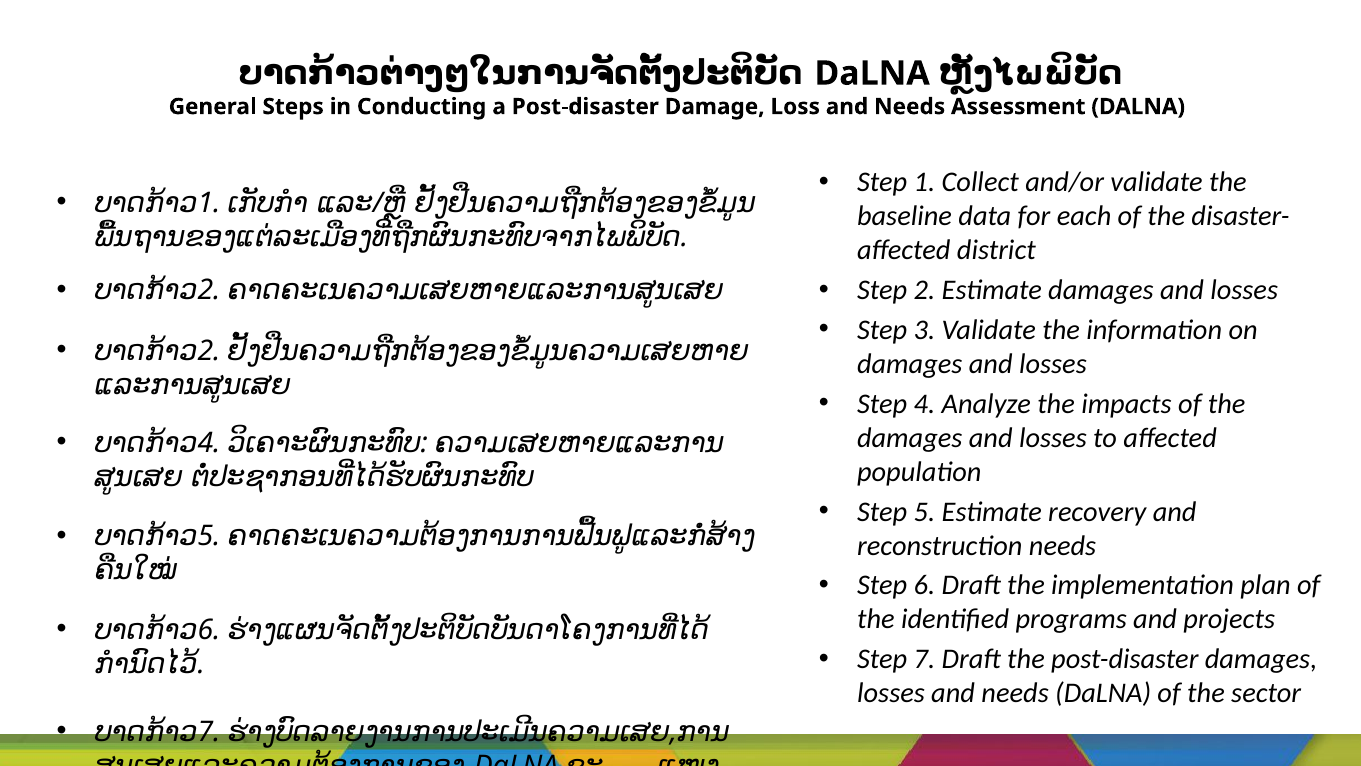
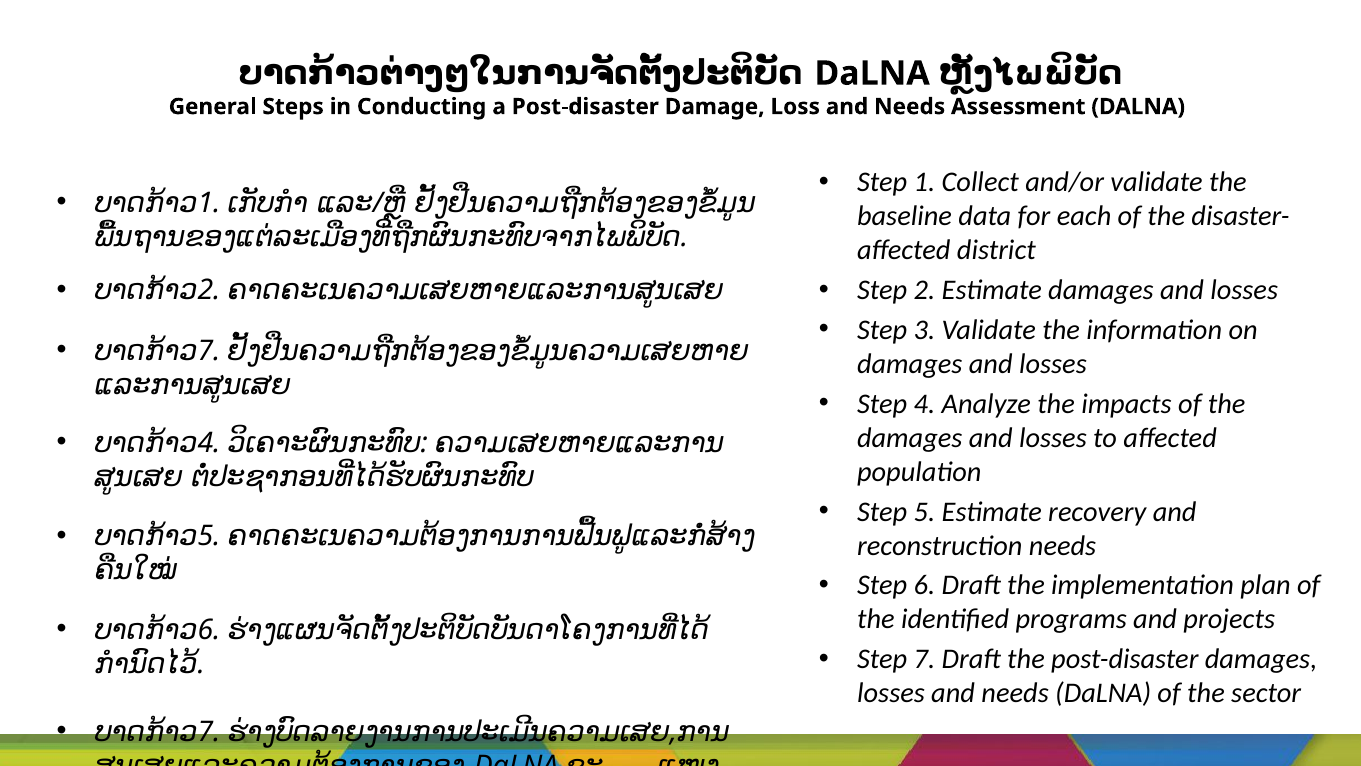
2 at (209, 351): 2 -> 7
